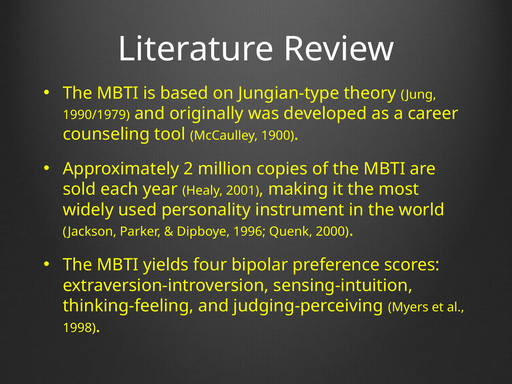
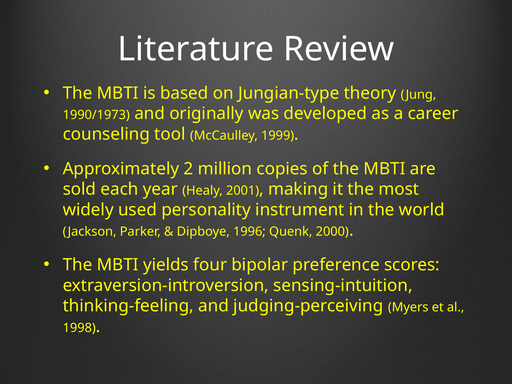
1990/1979: 1990/1979 -> 1990/1973
1900: 1900 -> 1999
